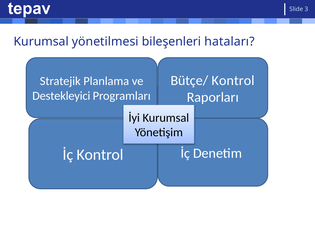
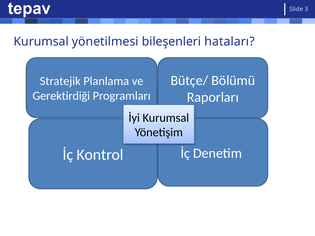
Bütçe/ Kontrol: Kontrol -> Bölümü
Destekleyici: Destekleyici -> Gerektirdiği
